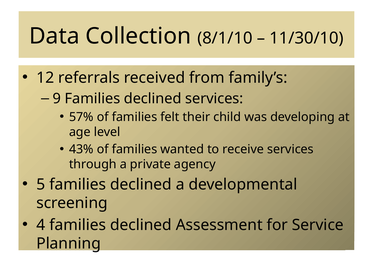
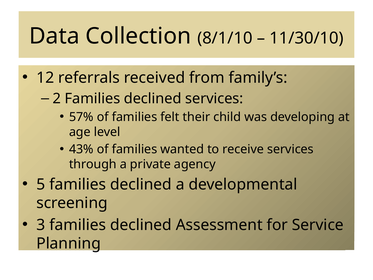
9: 9 -> 2
4: 4 -> 3
